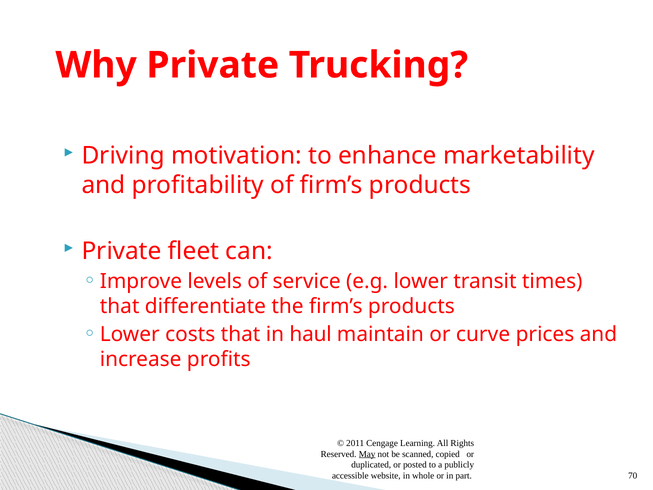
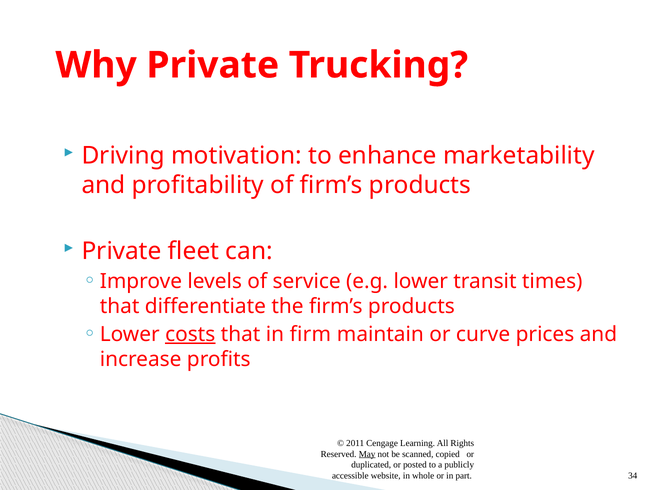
costs underline: none -> present
haul: haul -> firm
70: 70 -> 34
